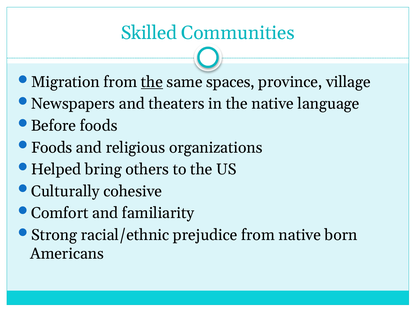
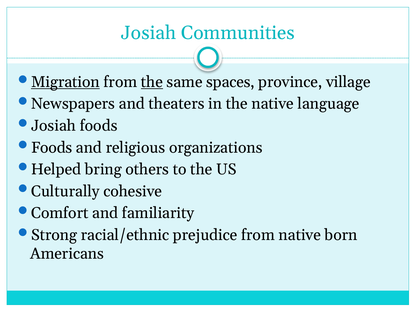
Skilled at (149, 33): Skilled -> Josiah
Migration underline: none -> present
Before at (54, 126): Before -> Josiah
